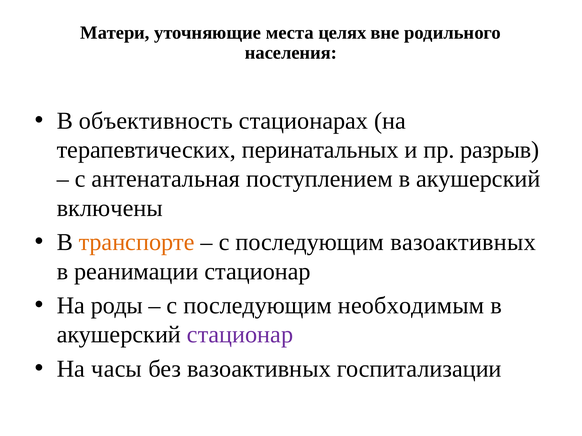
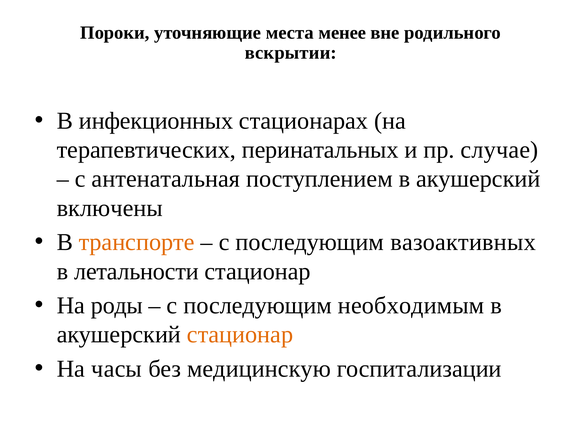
Матери: Матери -> Пороки
целях: целях -> менее
населения: населения -> вскрытии
объективность: объективность -> инфекционных
разрыв: разрыв -> случае
реанимации: реанимации -> летальности
стационар at (240, 335) colour: purple -> orange
без вазоактивных: вазоактивных -> медицинскую
